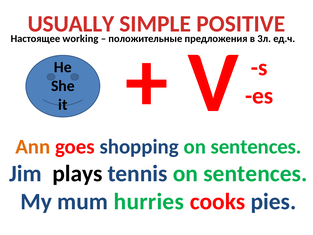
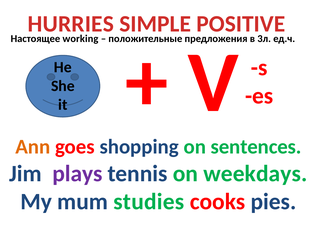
USUALLY: USUALLY -> HURRIES
plays colour: black -> purple
tennis on sentences: sentences -> weekdays
hurries: hurries -> studies
